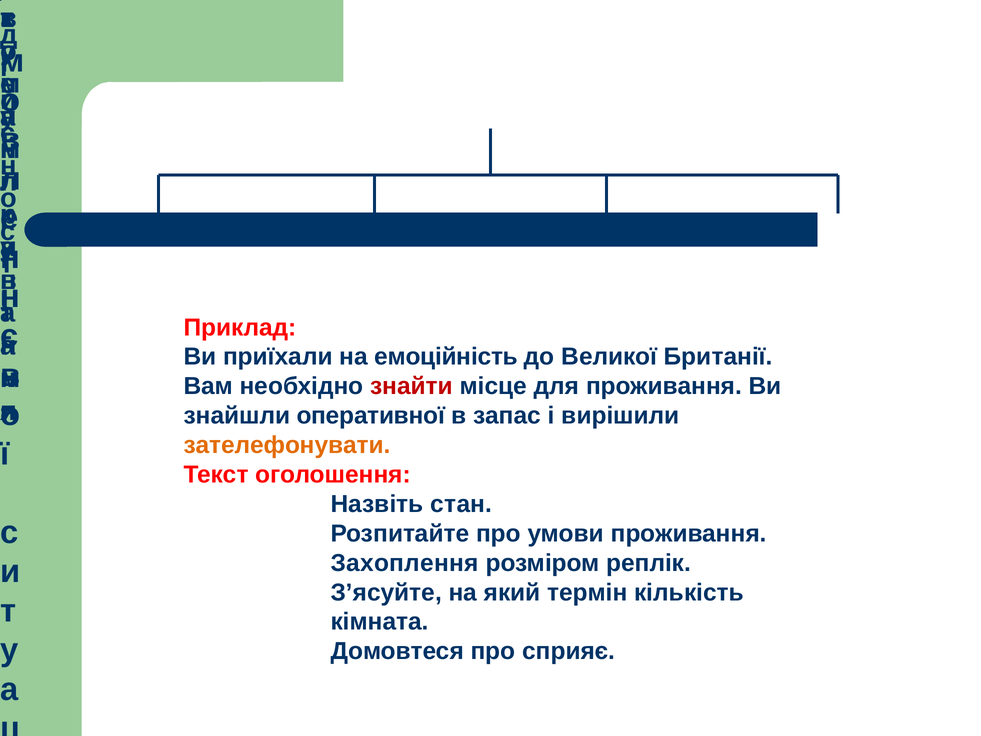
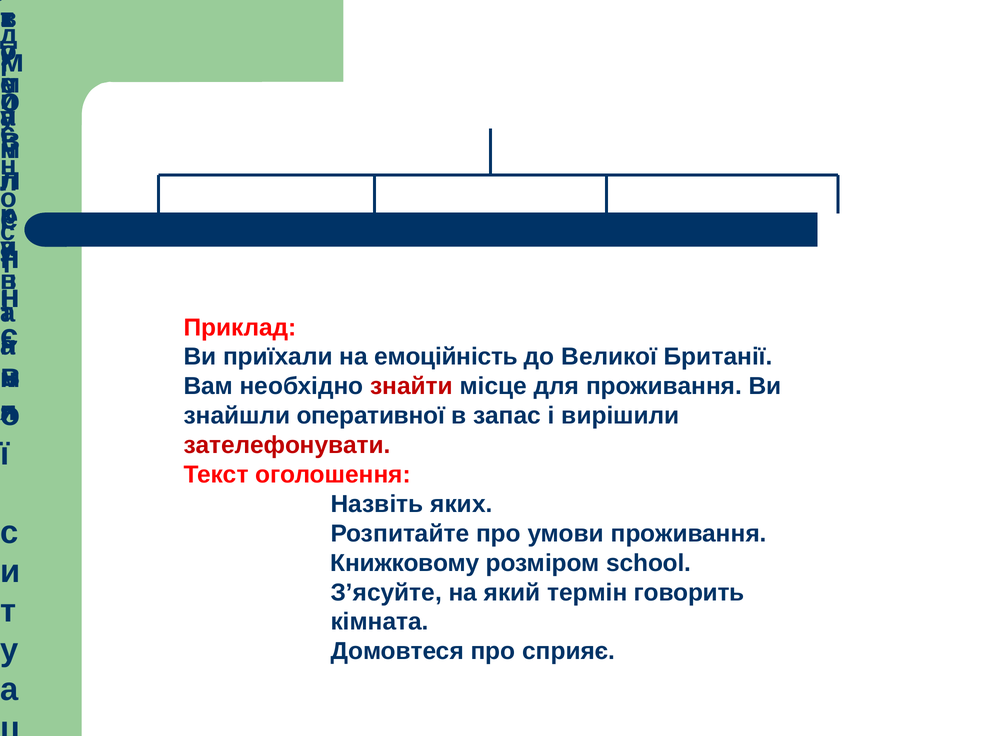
зателефонувати colour: orange -> red
стан: стан -> яких
Захоплення: Захоплення -> Книжковому
реплік: реплік -> school
кількість: кількість -> говорить
